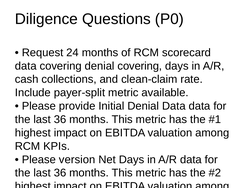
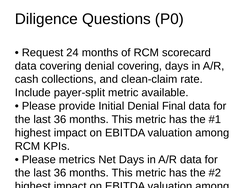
Denial Data: Data -> Final
version: version -> metrics
